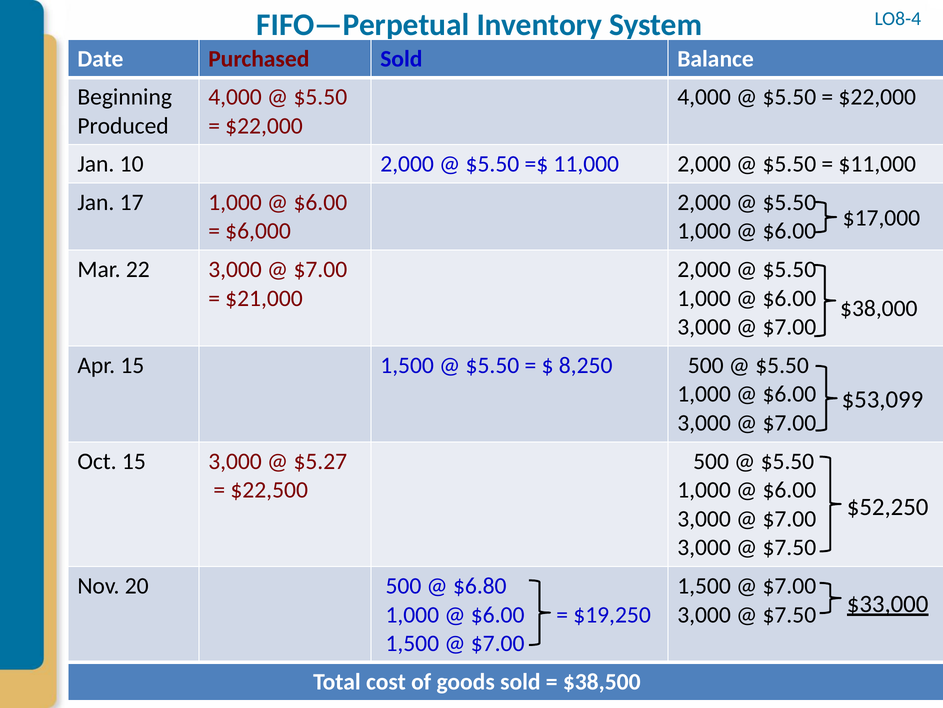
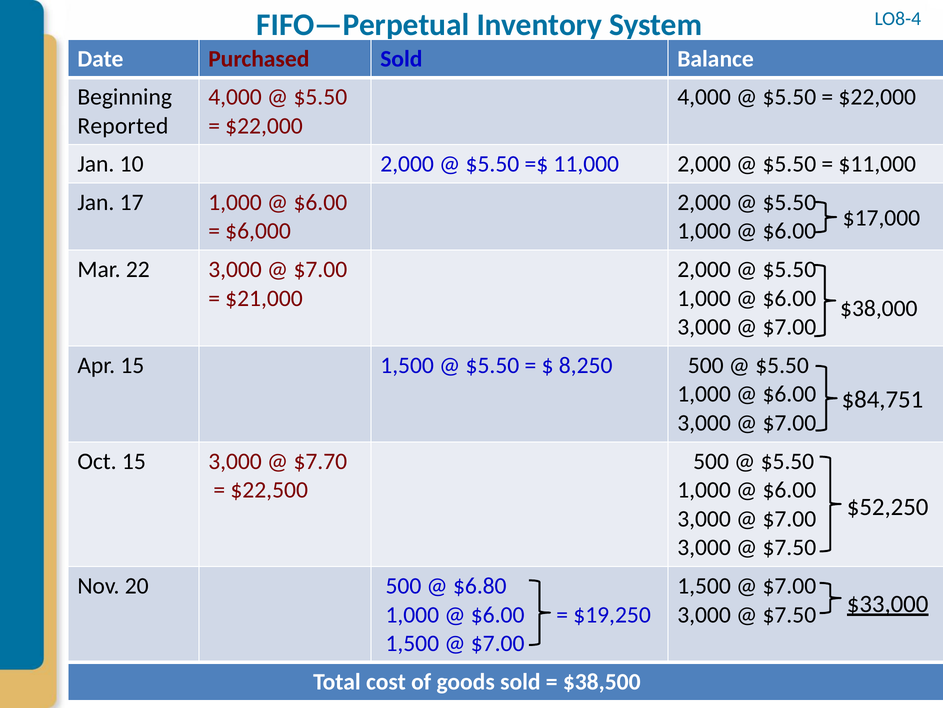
Produced: Produced -> Reported
$53,099: $53,099 -> $84,751
$5.27: $5.27 -> $7.70
